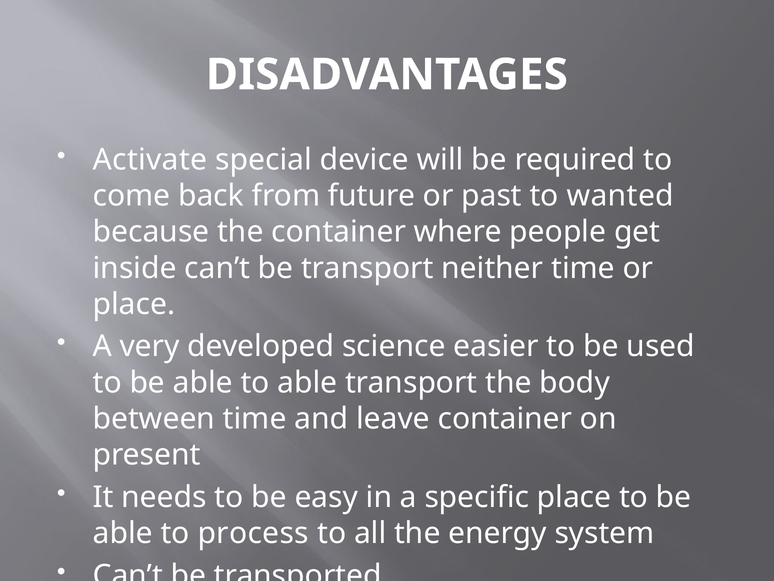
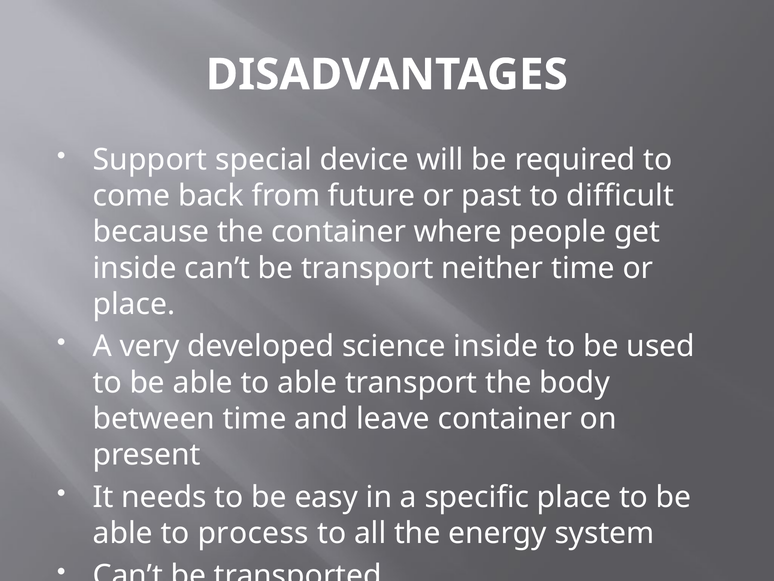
Activate: Activate -> Support
wanted: wanted -> difficult
science easier: easier -> inside
